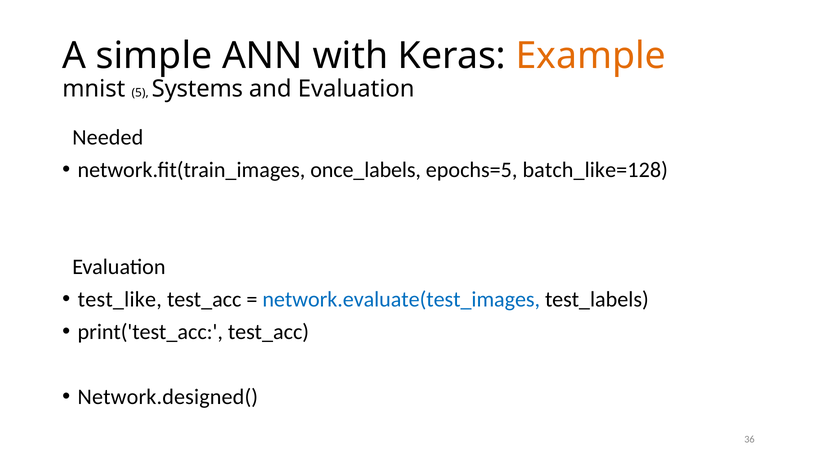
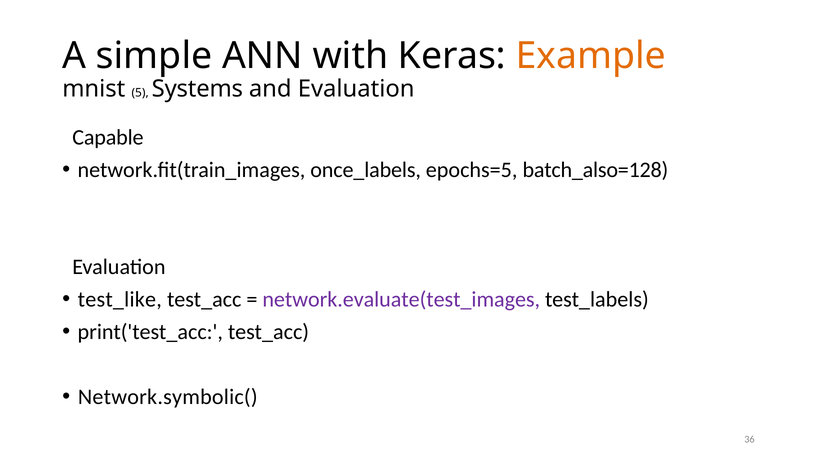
Needed: Needed -> Capable
batch_like=128: batch_like=128 -> batch_also=128
network.evaluate(test_images colour: blue -> purple
Network.designed(: Network.designed( -> Network.symbolic(
